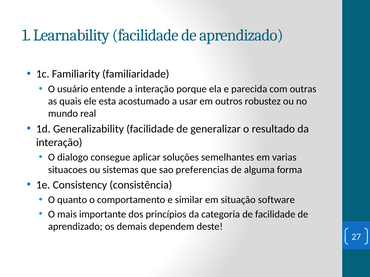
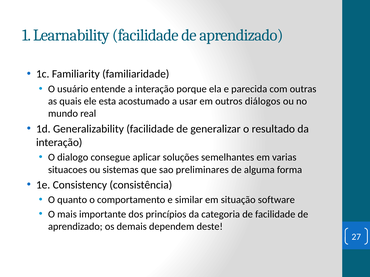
robustez: robustez -> diálogos
preferencias: preferencias -> preliminares
